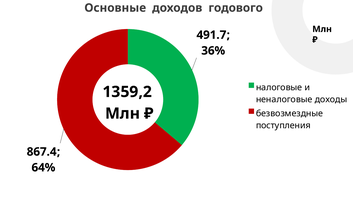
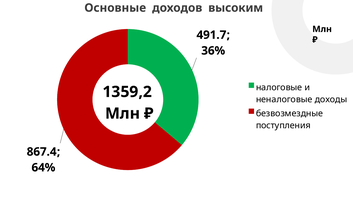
годового: годового -> высоким
